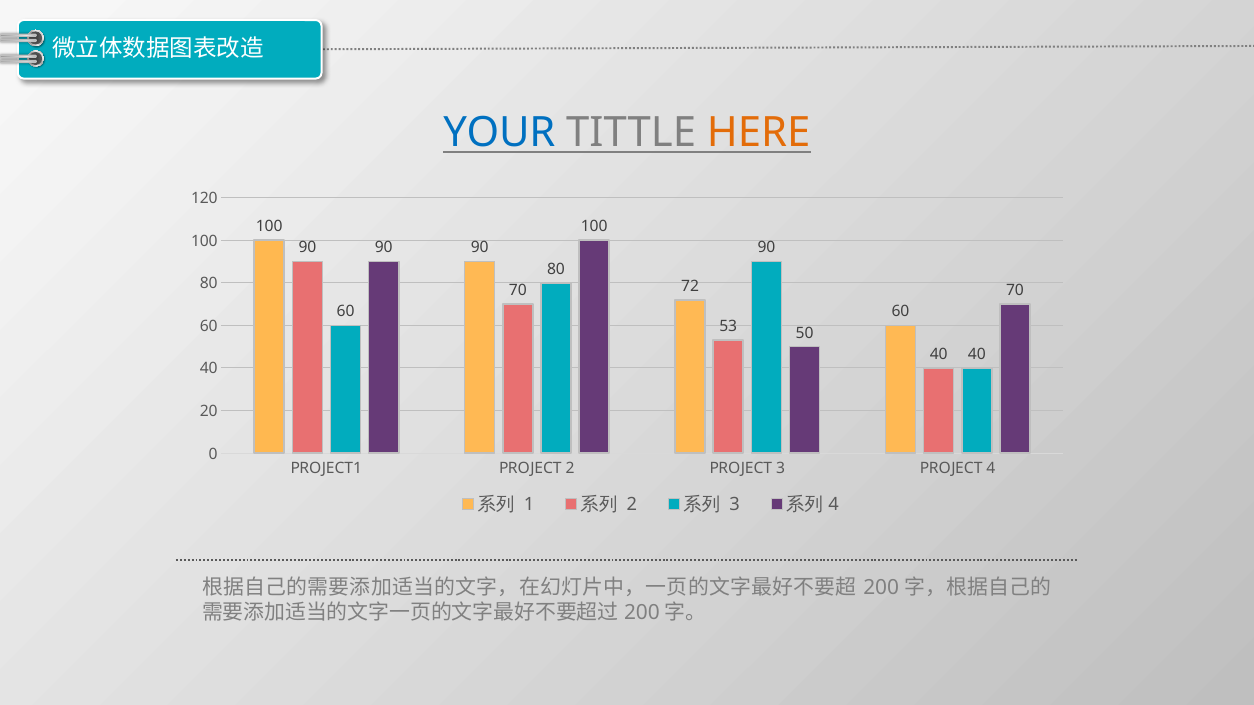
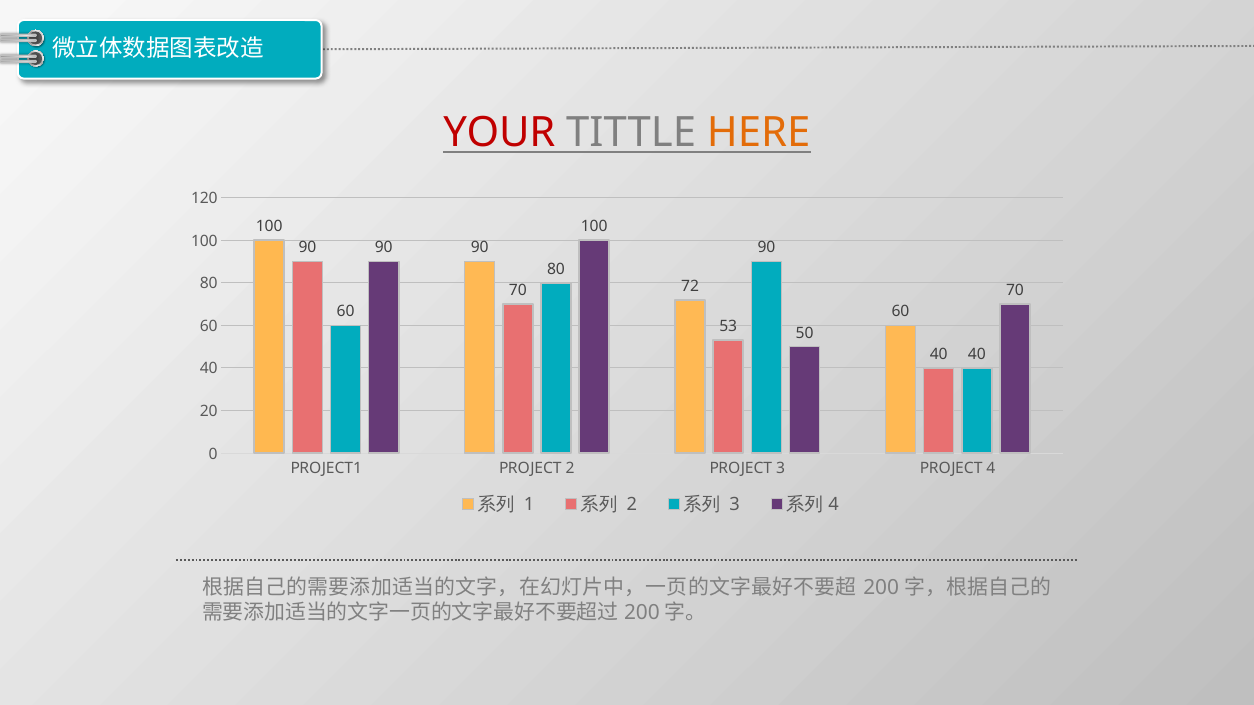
YOUR colour: blue -> red
